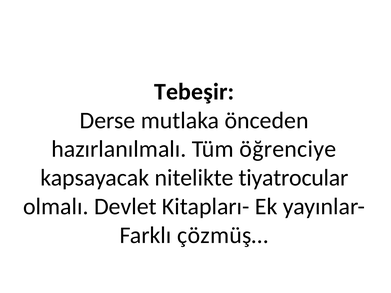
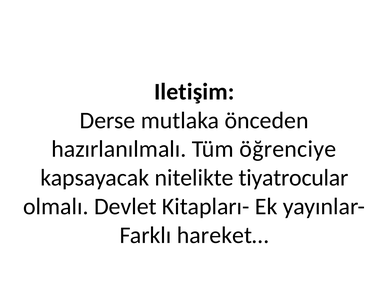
Tebeşir: Tebeşir -> Iletişim
çözmüş…: çözmüş… -> hareket…
